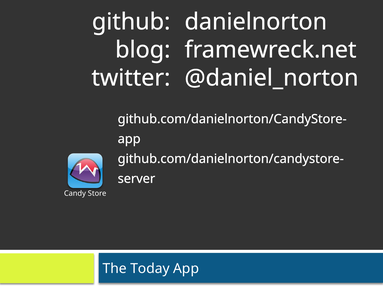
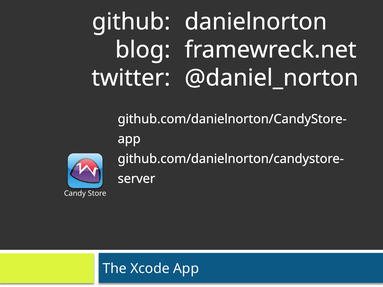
Today: Today -> Xcode
